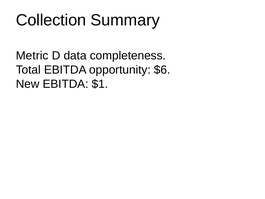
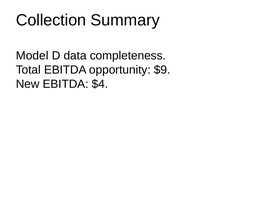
Metric: Metric -> Model
$6: $6 -> $9
$1: $1 -> $4
